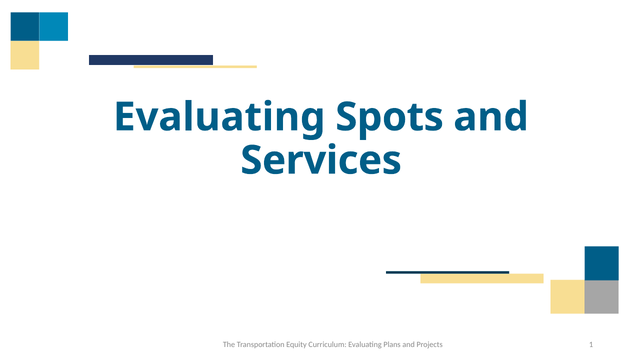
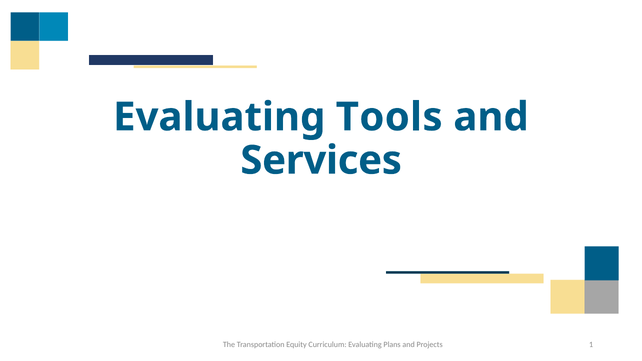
Spots: Spots -> Tools
